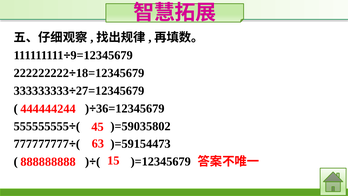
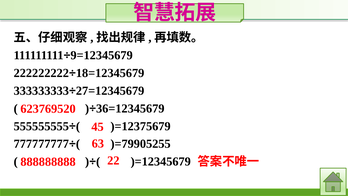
444444244: 444444244 -> 623769520
)=59035802: )=59035802 -> )=12375679
)=59154473: )=59154473 -> )=79905255
15: 15 -> 22
